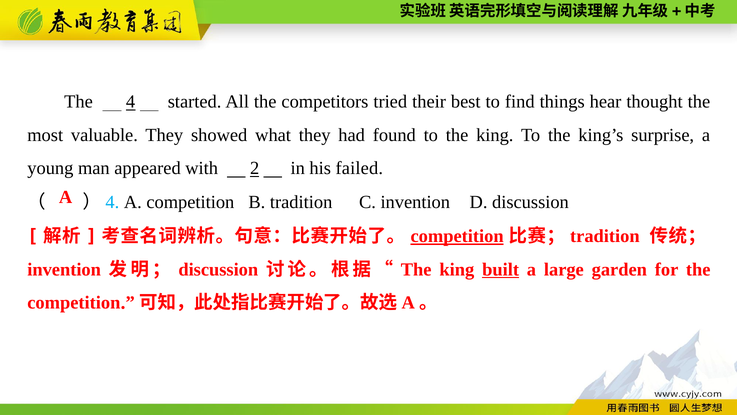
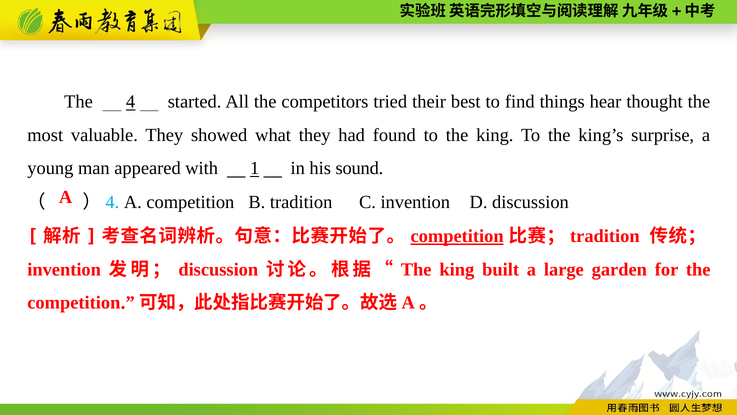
2: 2 -> 1
failed: failed -> sound
built underline: present -> none
